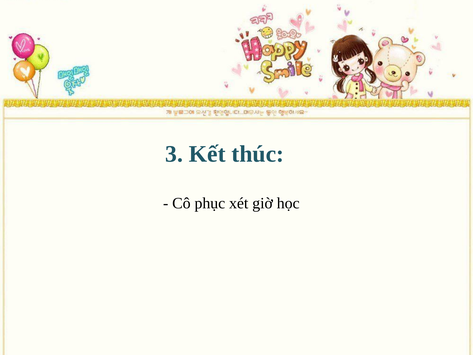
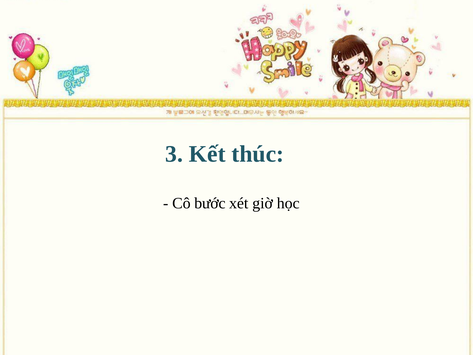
phục: phục -> bước
